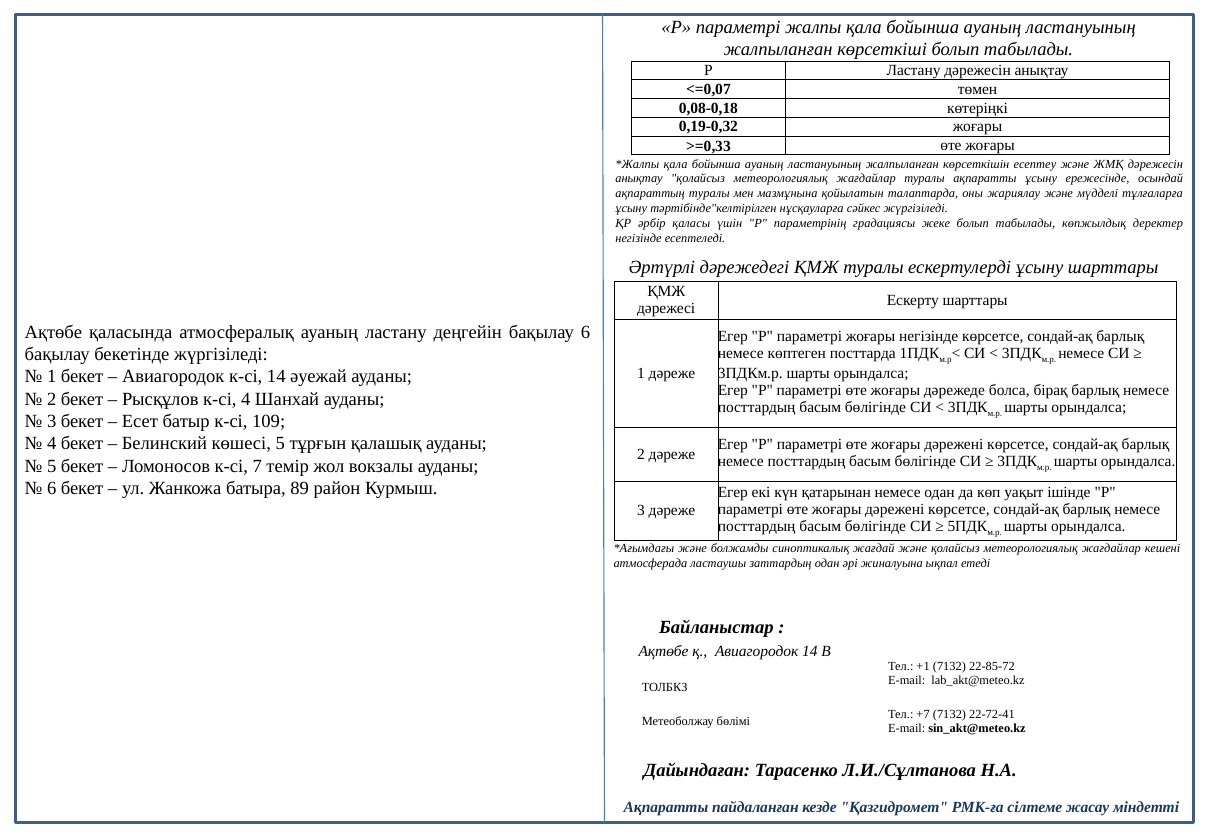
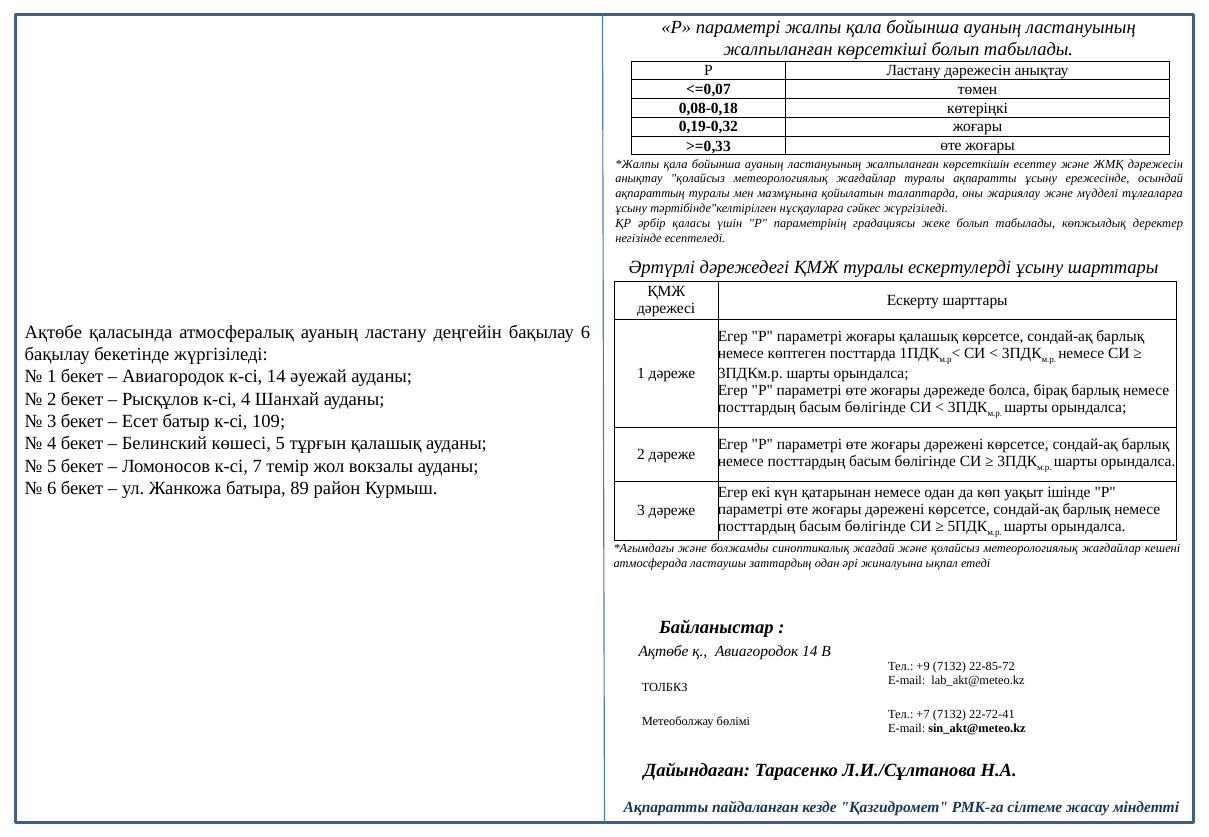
жоғары негізінде: негізінде -> қалашық
+1: +1 -> +9
